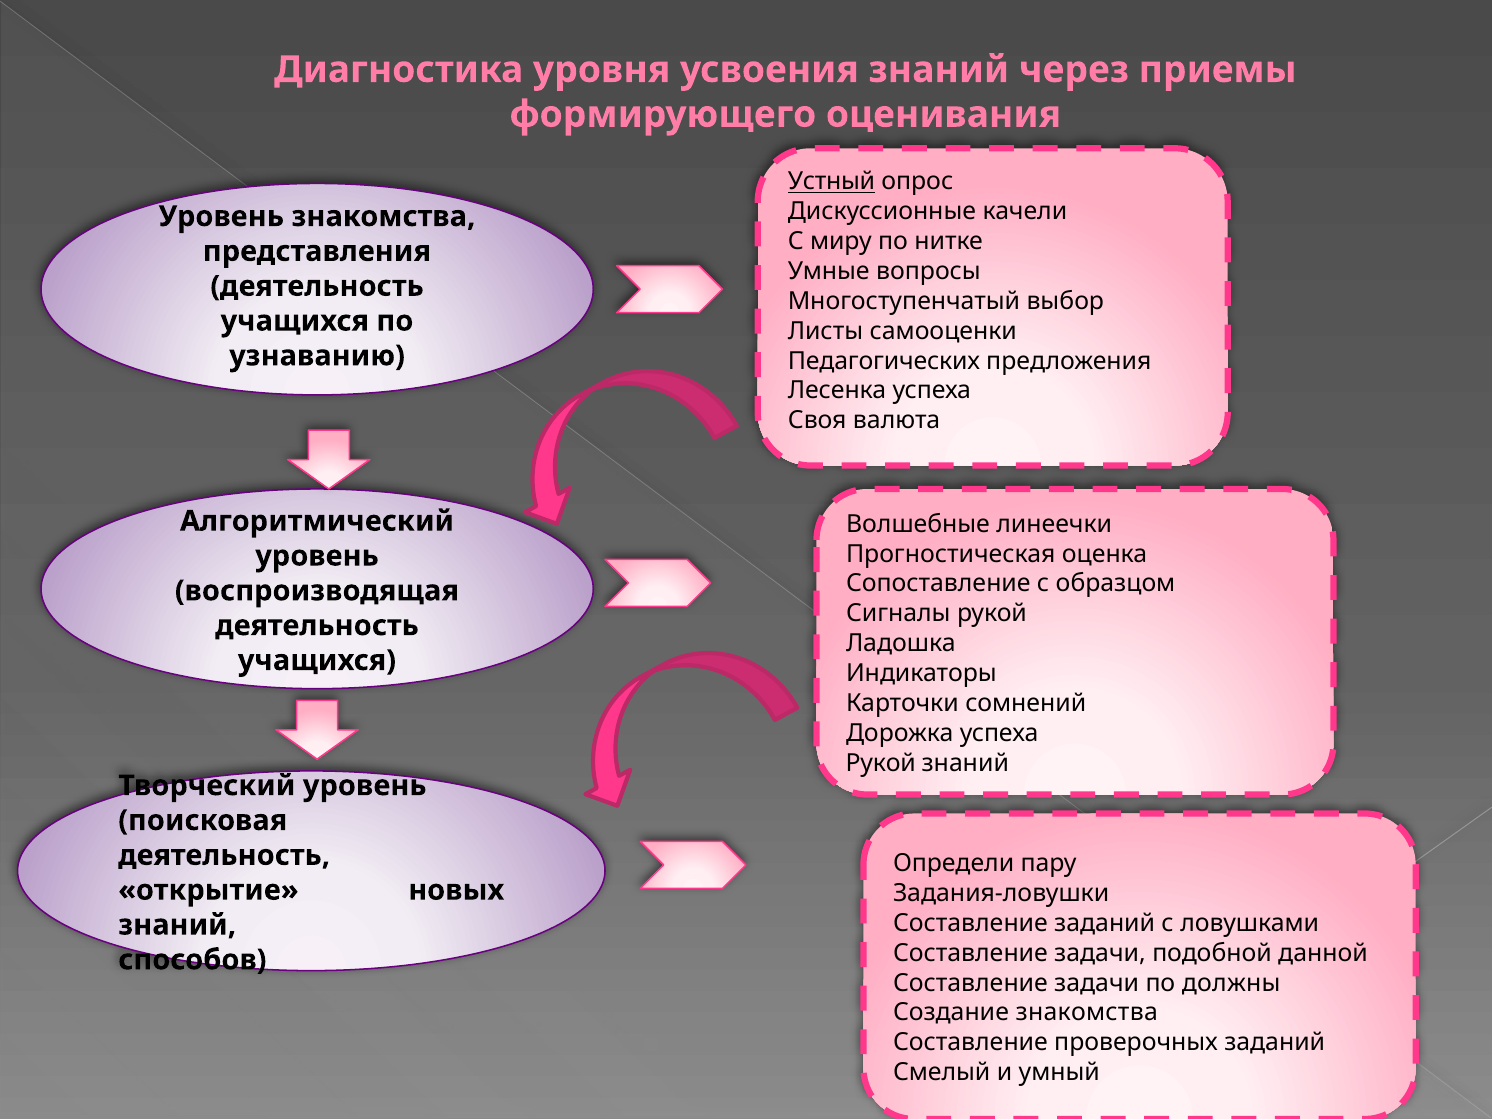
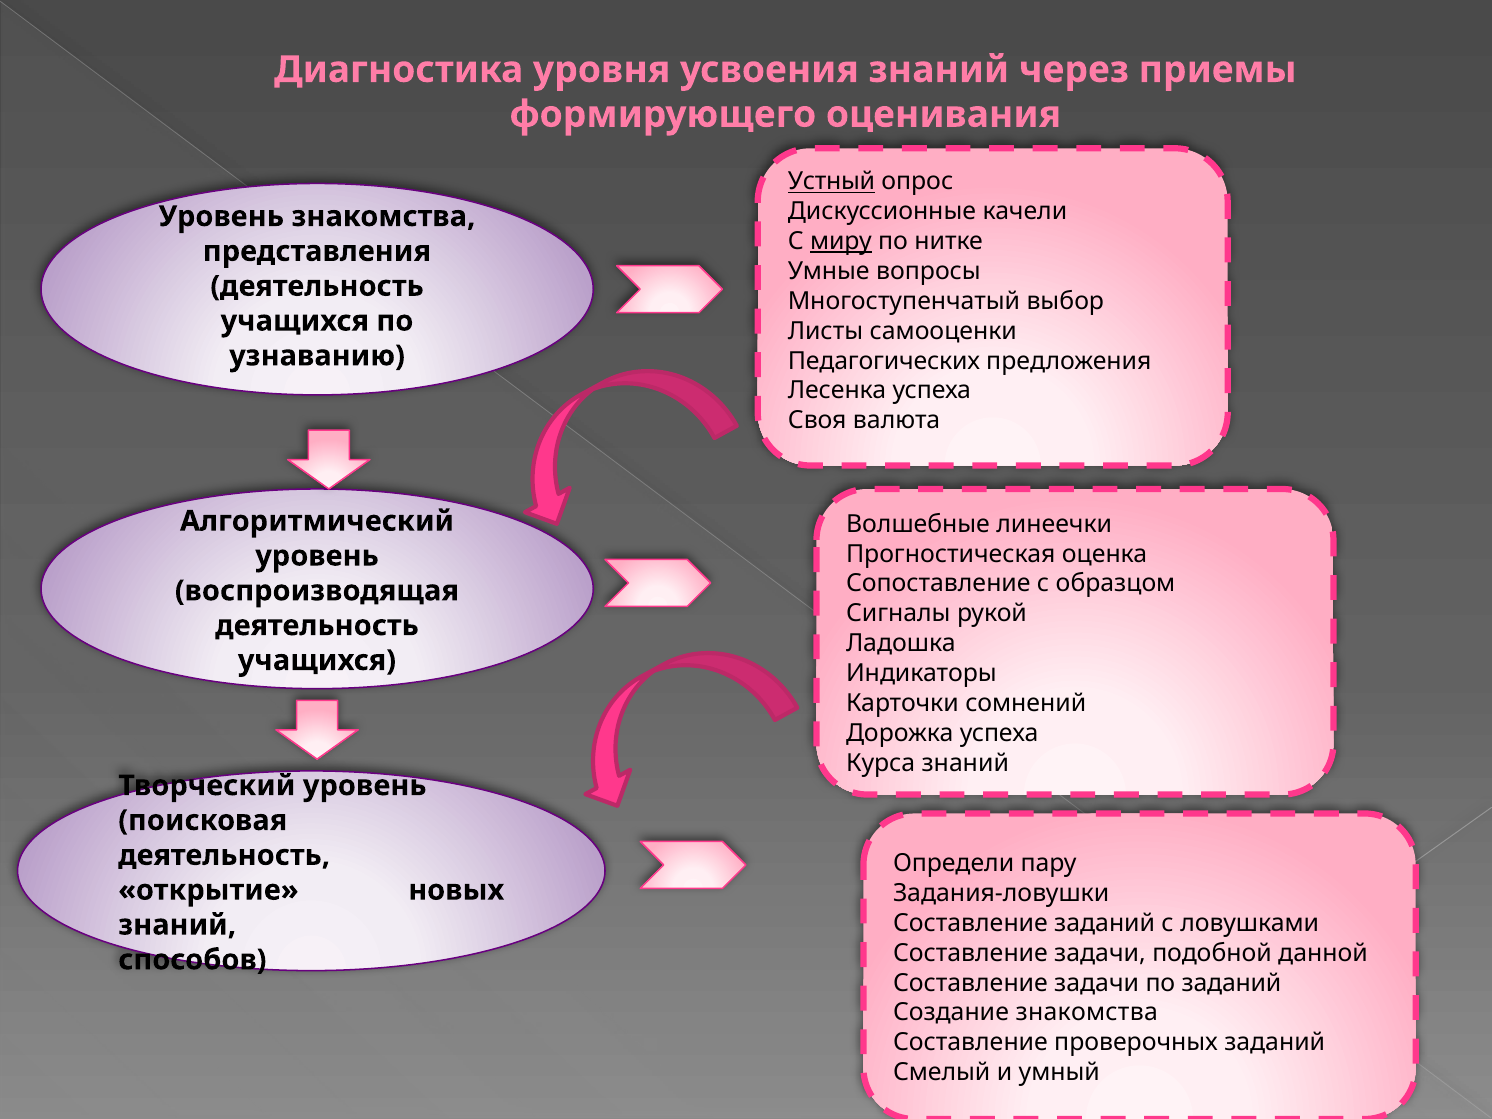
миру underline: none -> present
Рукой at (881, 763): Рукой -> Курса
по должны: должны -> заданий
